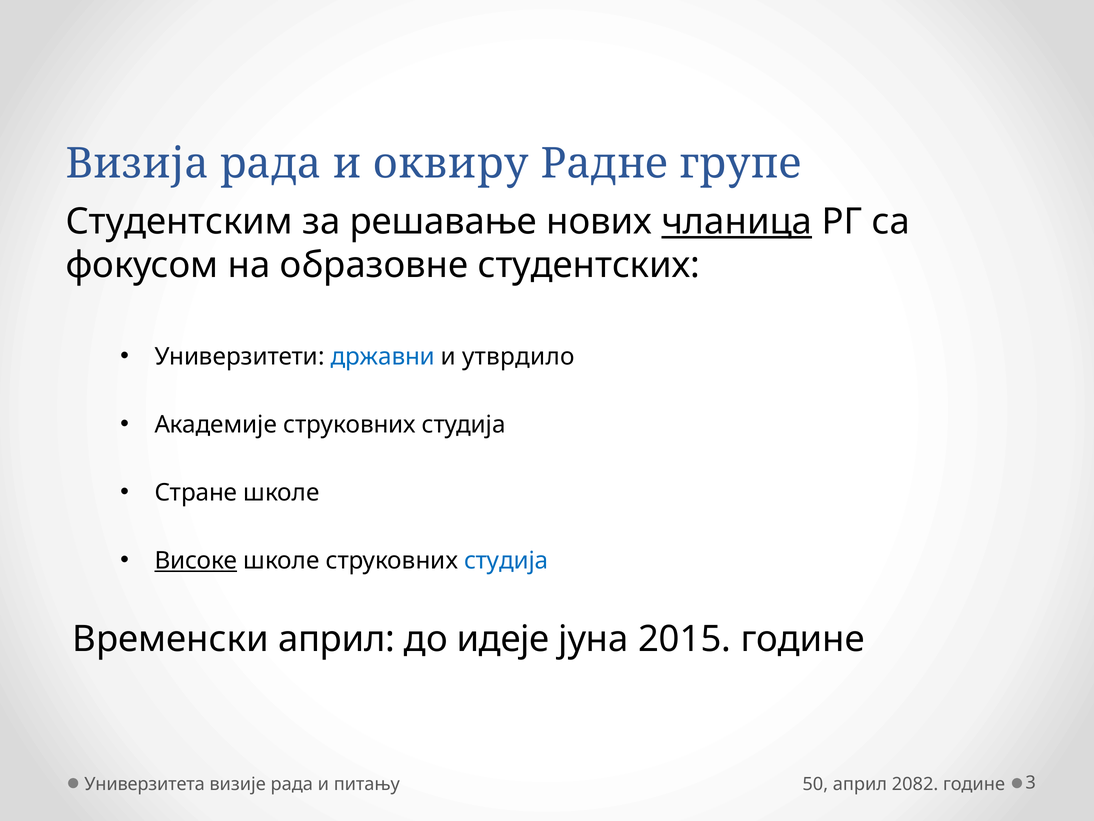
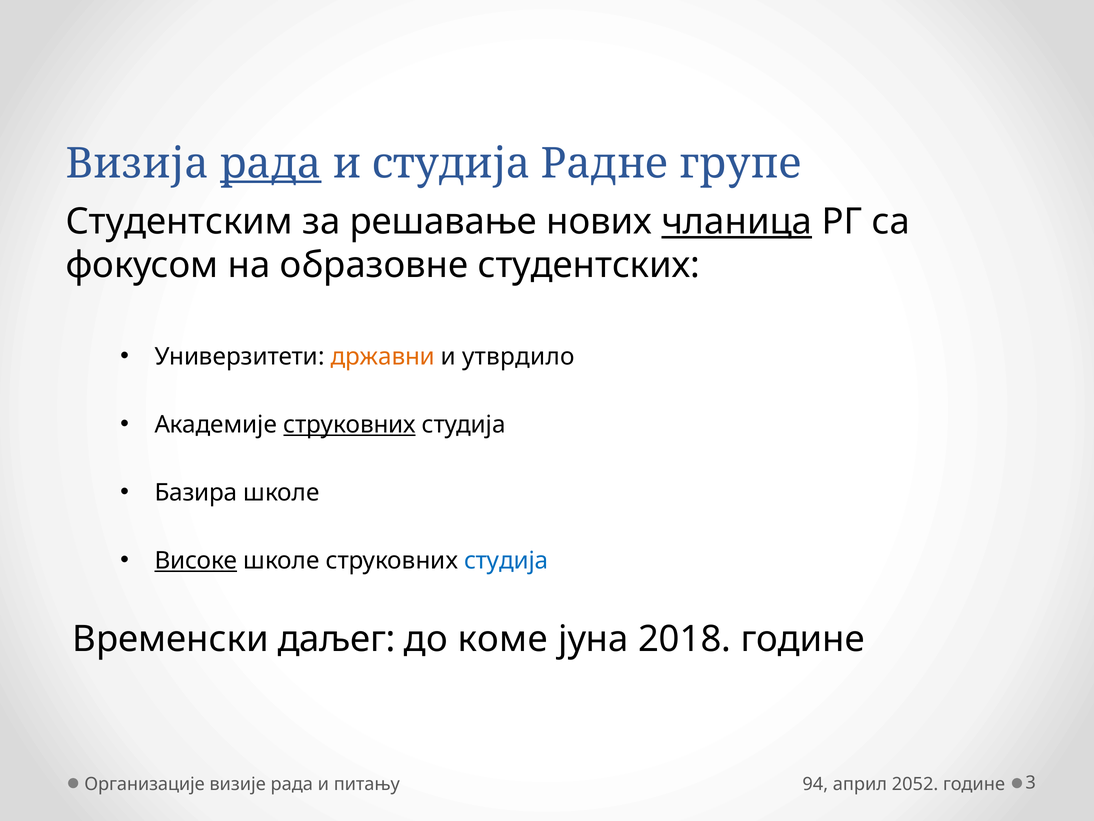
рада at (271, 163) underline: none -> present
и оквиру: оквиру -> студија
државни colour: blue -> orange
струковних at (349, 425) underline: none -> present
Стране: Стране -> Базира
Временски април: април -> даљег
идеје: идеје -> коме
2015: 2015 -> 2018
Универзитета: Универзитета -> Организације
50: 50 -> 94
2082: 2082 -> 2052
